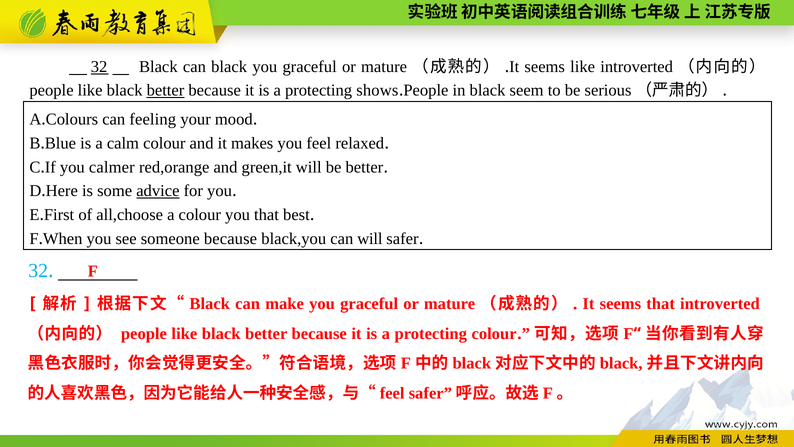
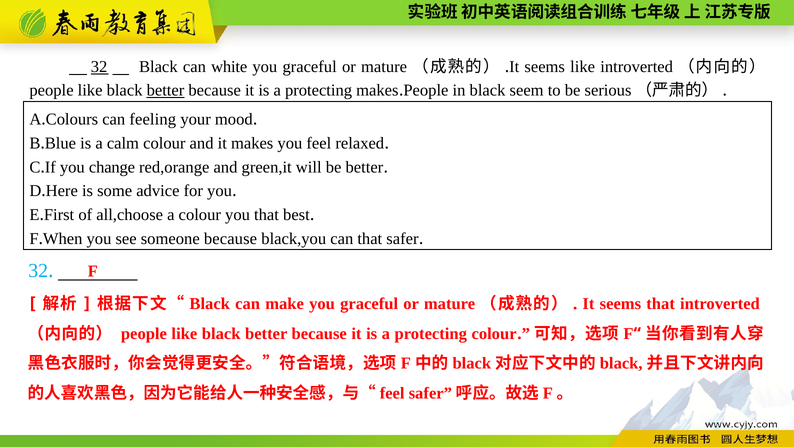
can black: black -> white
protecting shows: shows -> makes
calmer: calmer -> change
advice underline: present -> none
can will: will -> that
